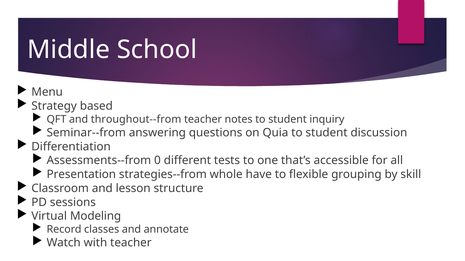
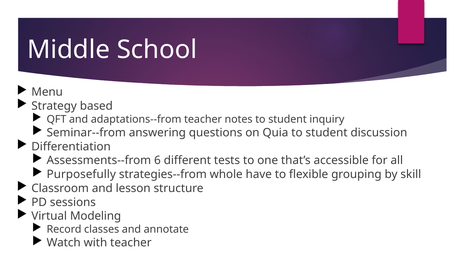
throughout--from: throughout--from -> adaptations--from
0: 0 -> 6
Presentation: Presentation -> Purposefully
